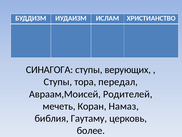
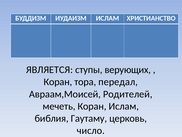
СИНАГОГА: СИНАГОГА -> ЯВЛЯЕТСЯ
Ступы at (58, 82): Ступы -> Коран
Коран Намаз: Намаз -> Ислам
более: более -> число
